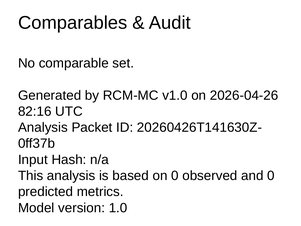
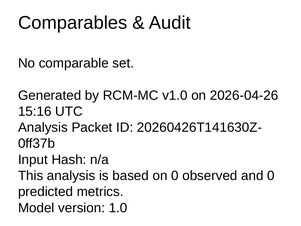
82:16: 82:16 -> 15:16
